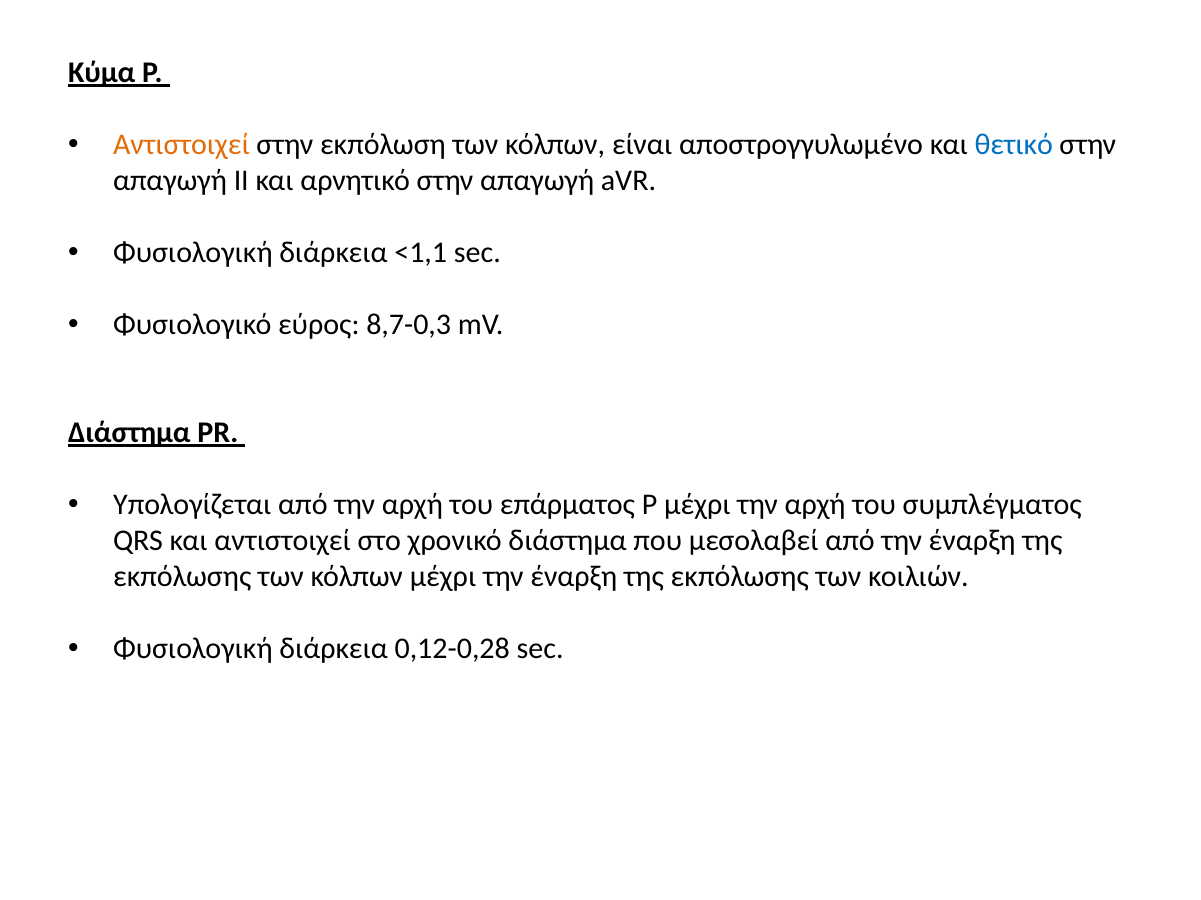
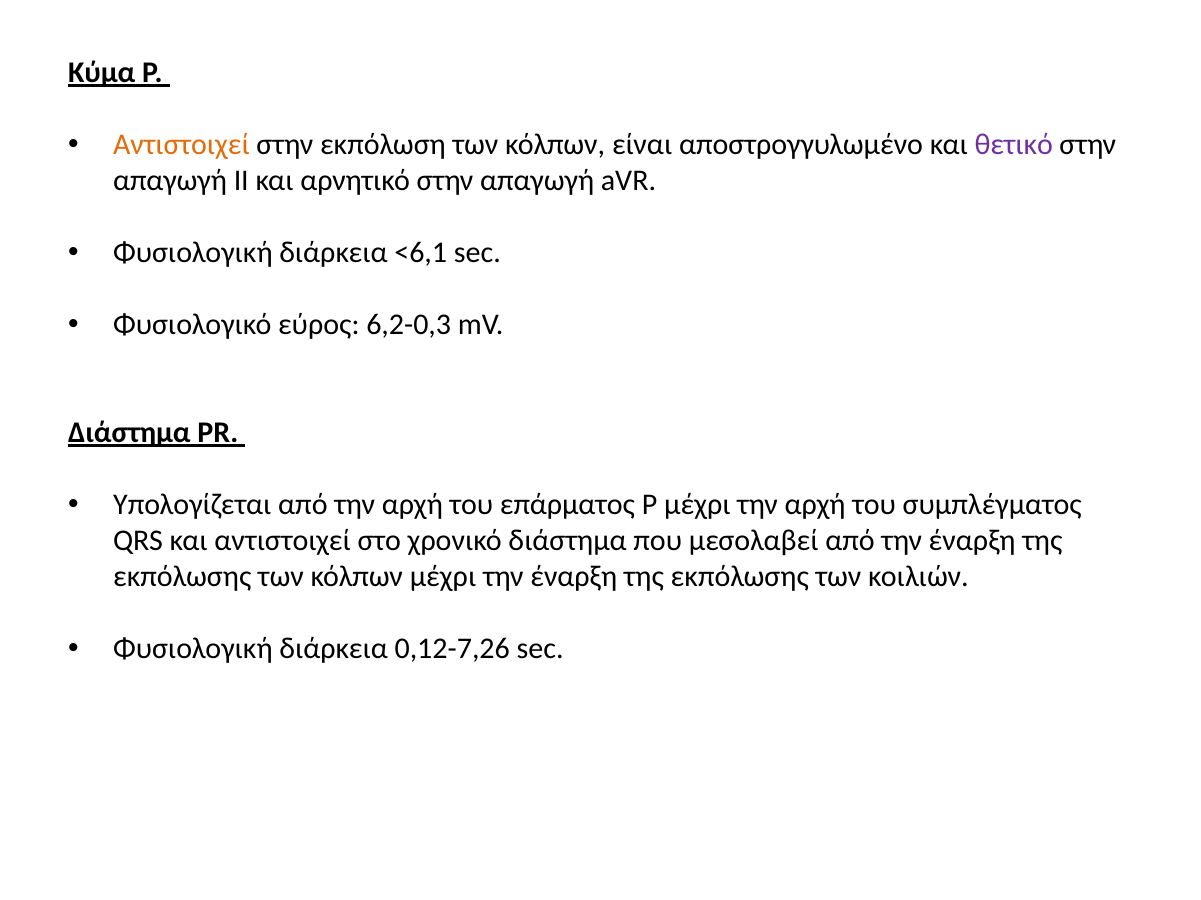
θετικό colour: blue -> purple
<1,1: <1,1 -> <6,1
8,7-0,3: 8,7-0,3 -> 6,2-0,3
0,12-0,28: 0,12-0,28 -> 0,12-7,26
